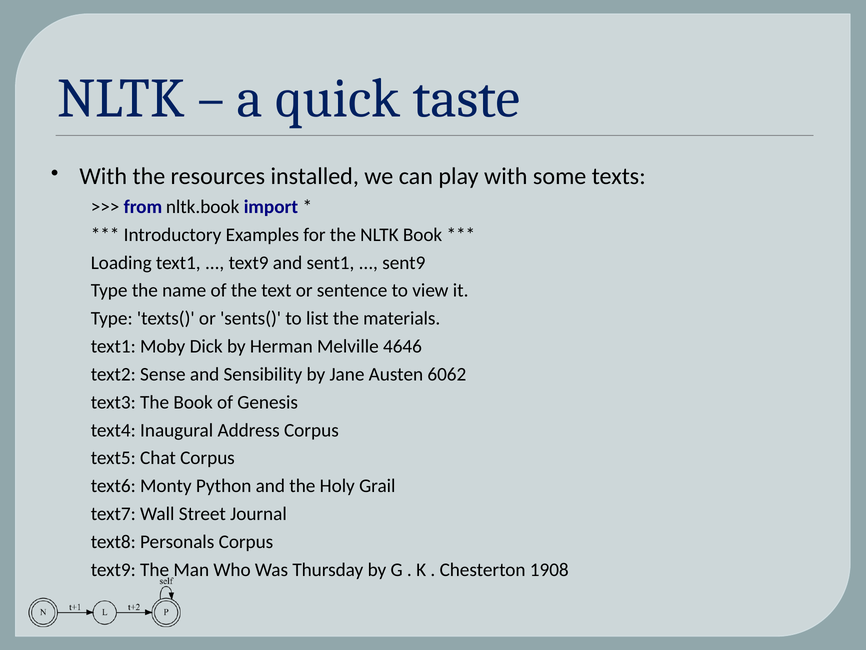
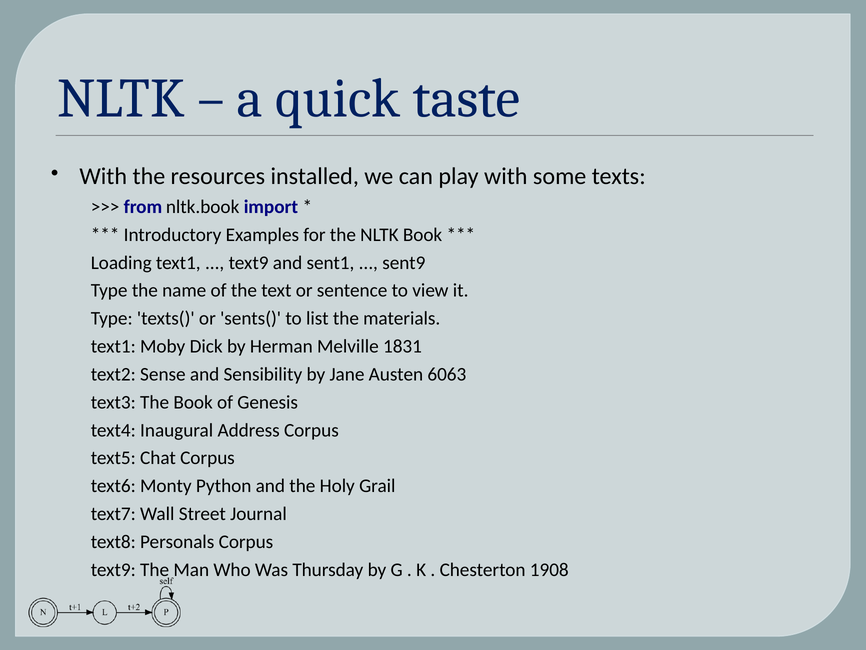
4646: 4646 -> 1831
6062: 6062 -> 6063
